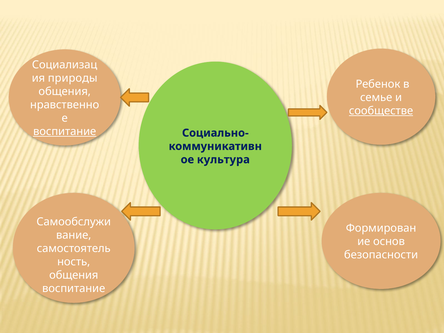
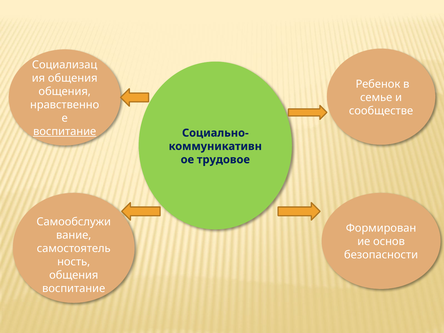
природы at (73, 78): природы -> общения
сообществе underline: present -> none
культура: культура -> трудовое
